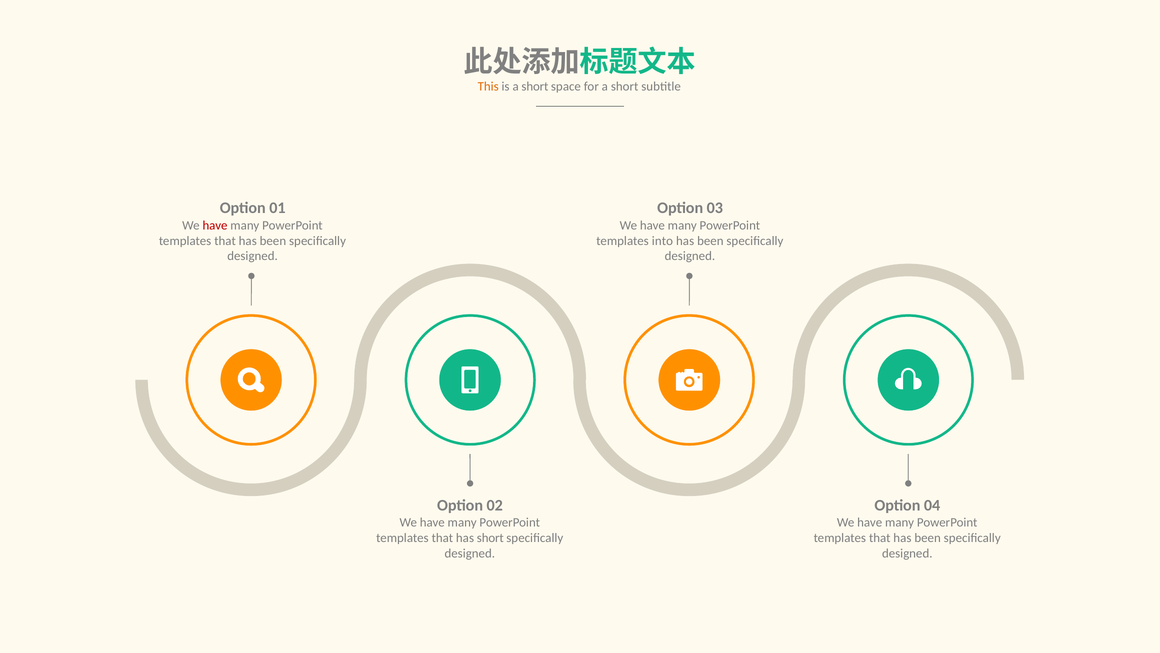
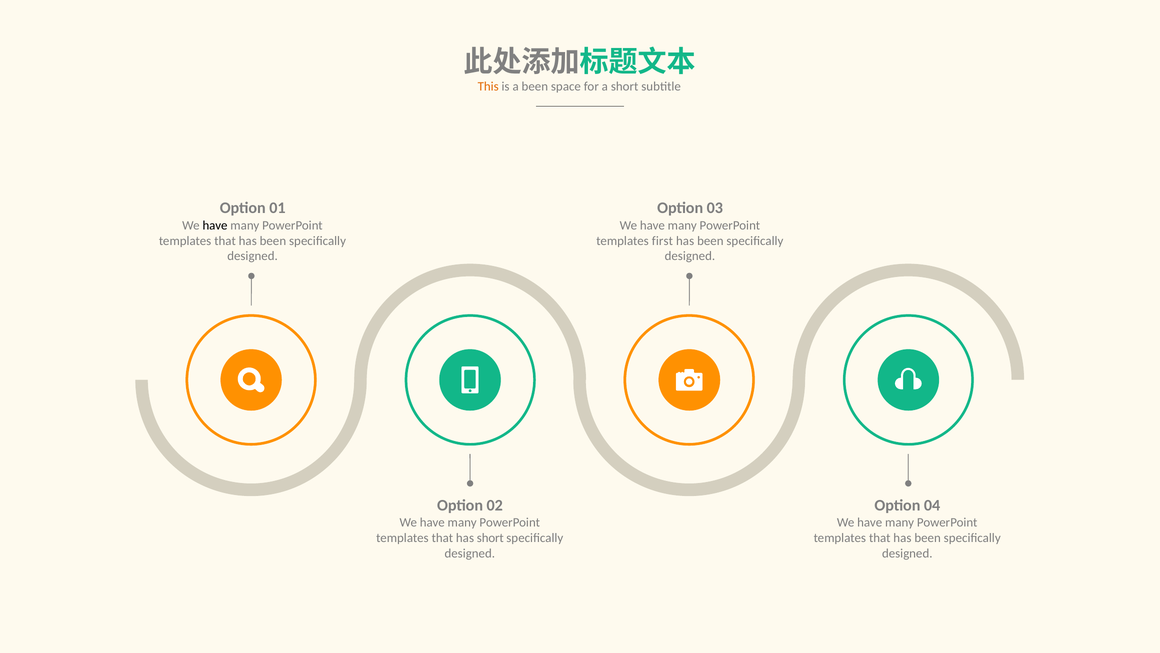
is a short: short -> been
have at (215, 225) colour: red -> black
into: into -> first
